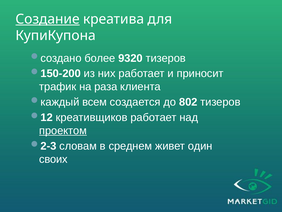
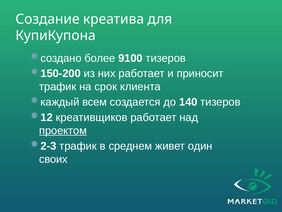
Создание underline: present -> none
9320: 9320 -> 9100
раза: раза -> срок
802: 802 -> 140
словам at (78, 146): словам -> трафик
